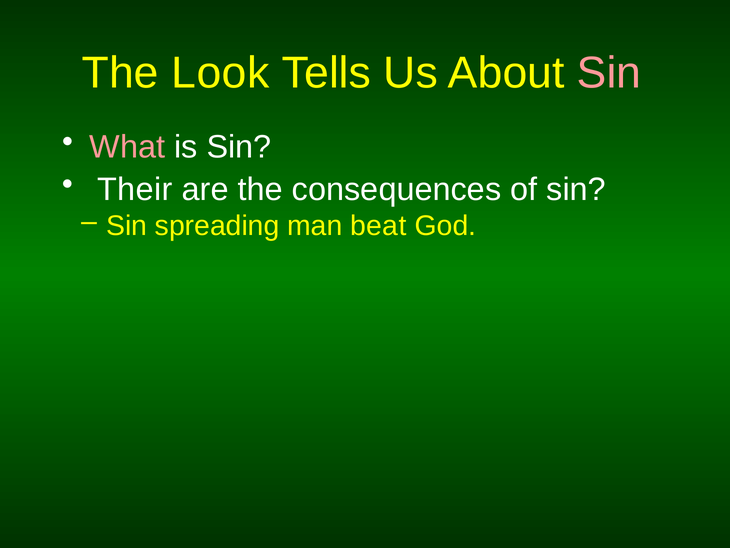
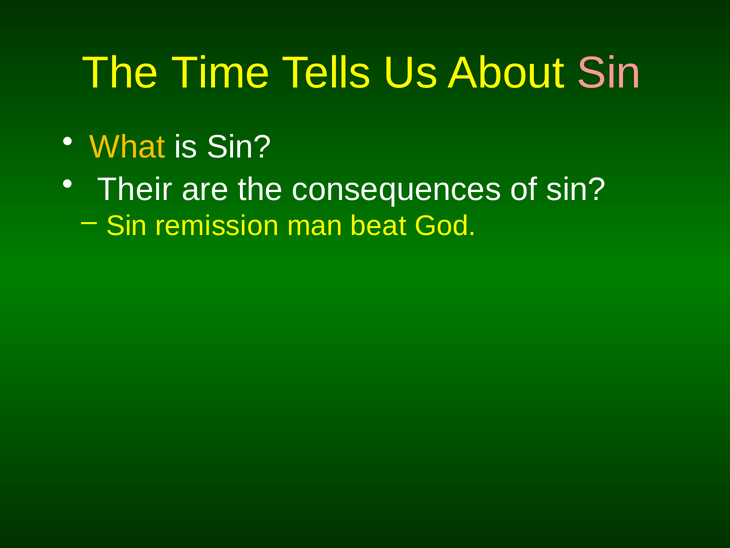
Look: Look -> Time
What colour: pink -> yellow
spreading: spreading -> remission
